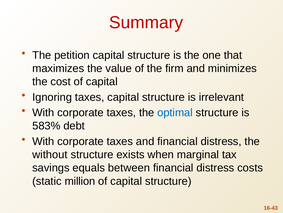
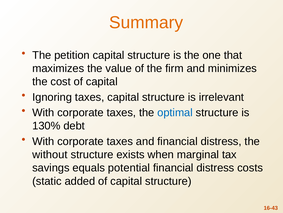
Summary colour: red -> orange
583%: 583% -> 130%
between: between -> potential
million: million -> added
